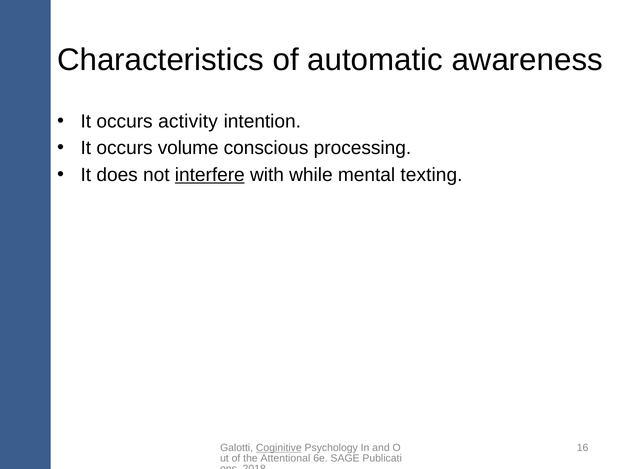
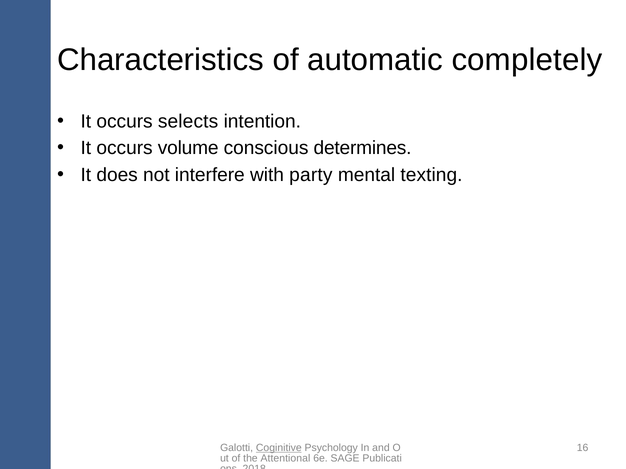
awareness: awareness -> completely
activity: activity -> selects
processing: processing -> determines
interfere underline: present -> none
while: while -> party
